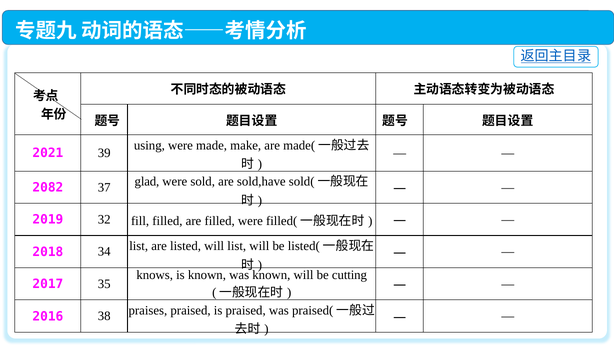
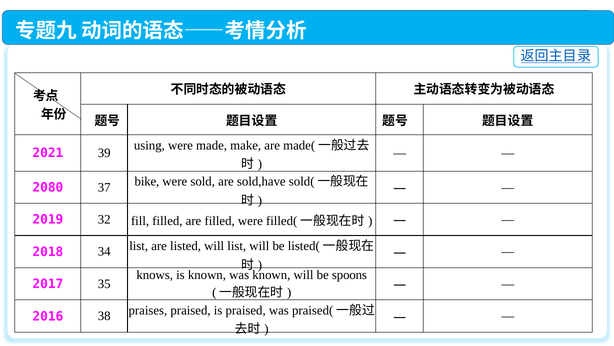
2082: 2082 -> 2080
glad: glad -> bike
cutting: cutting -> spoons
